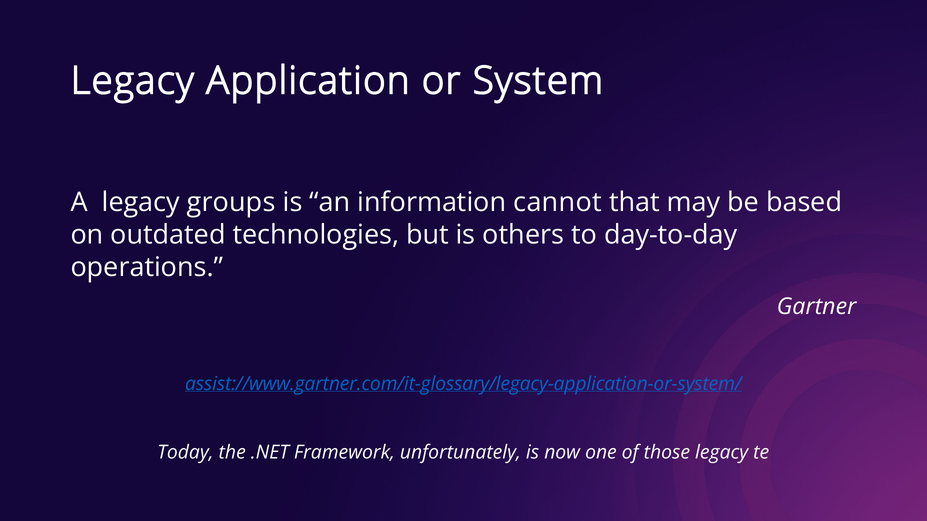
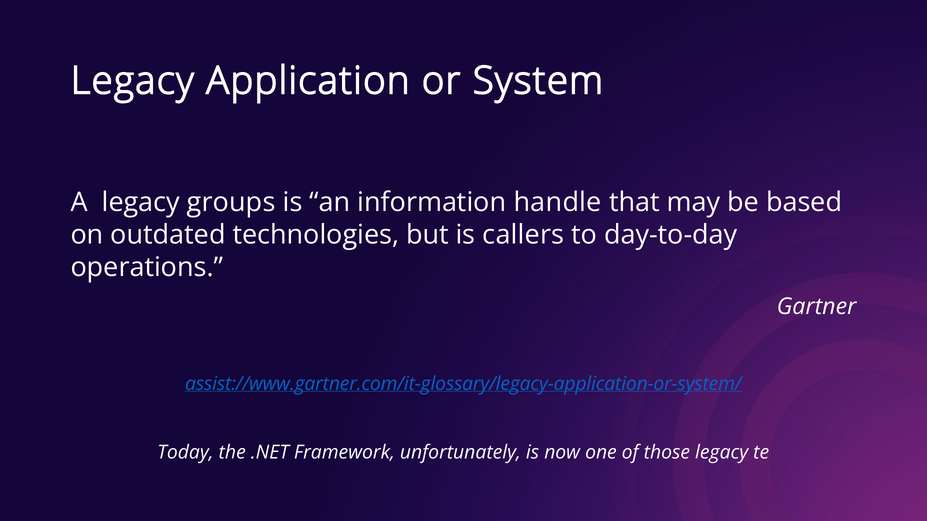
cannot: cannot -> handle
others: others -> callers
